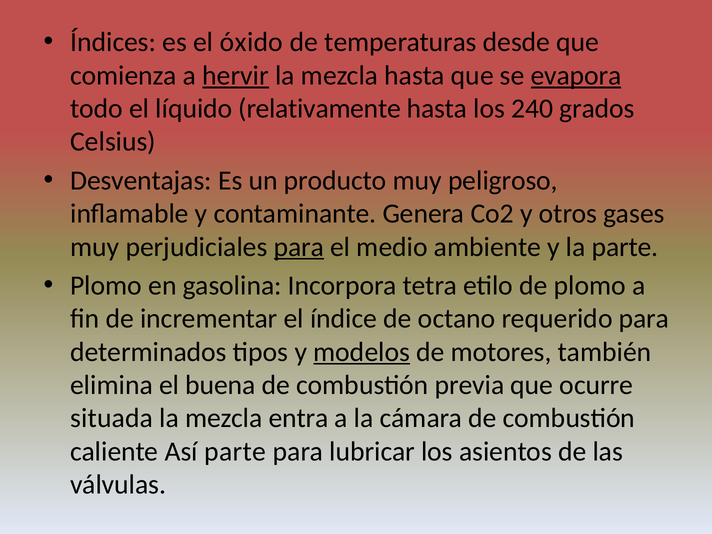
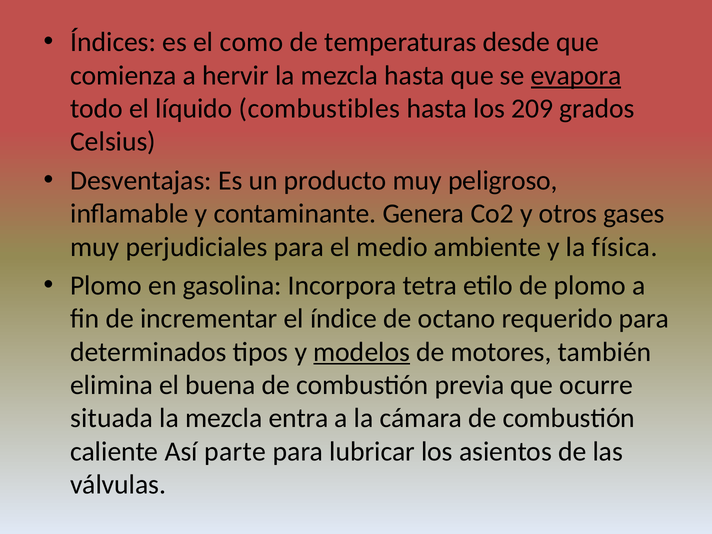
óxido: óxido -> como
hervir underline: present -> none
relativamente: relativamente -> combustibles
240: 240 -> 209
para at (299, 247) underline: present -> none
la parte: parte -> física
